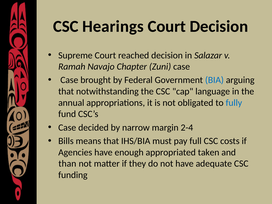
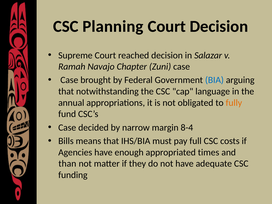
Hearings: Hearings -> Planning
fully colour: blue -> orange
2-4: 2-4 -> 8-4
taken: taken -> times
